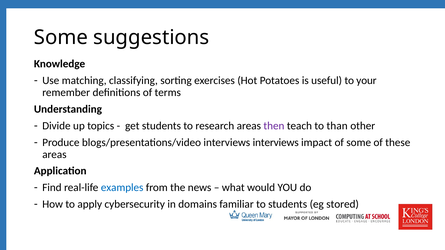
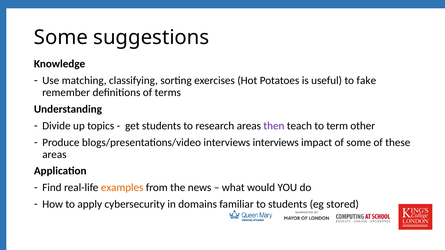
your: your -> fake
than: than -> term
examples colour: blue -> orange
